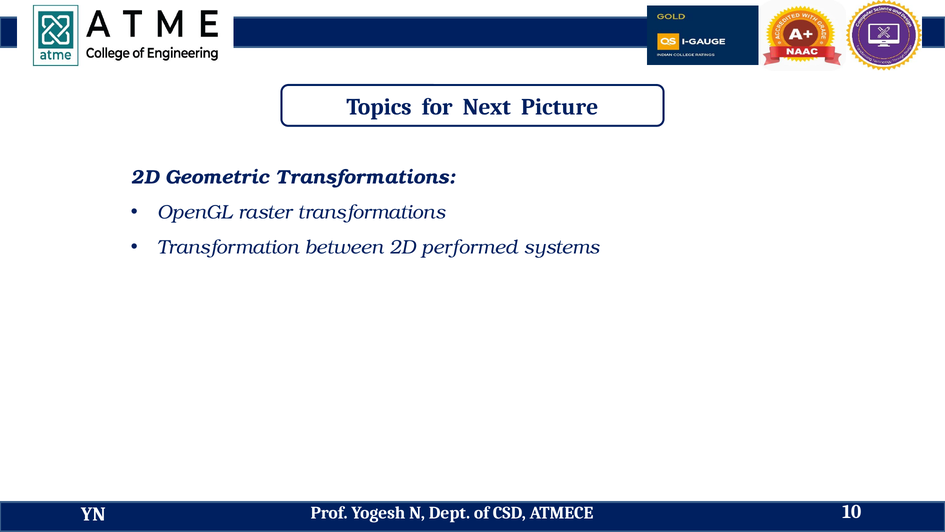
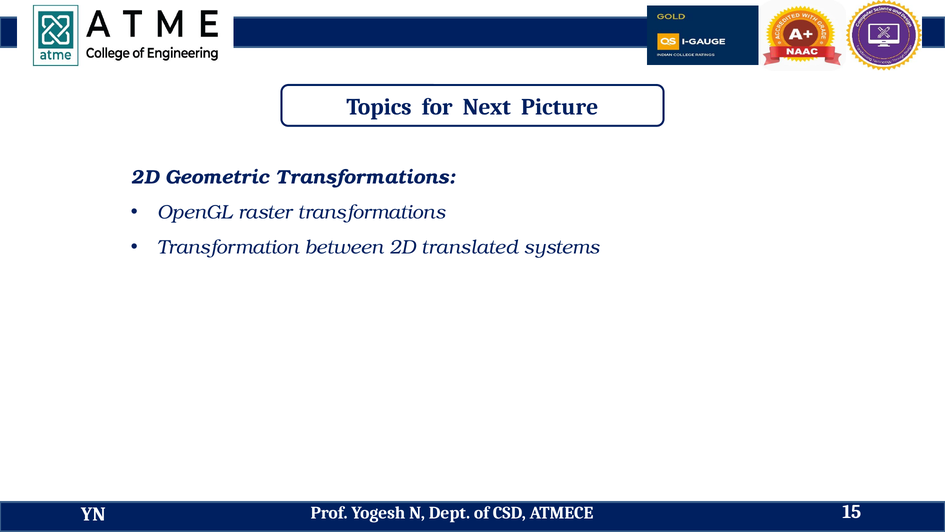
performed: performed -> translated
10: 10 -> 15
